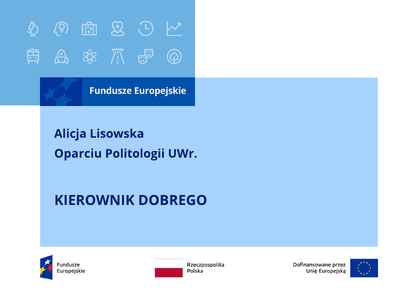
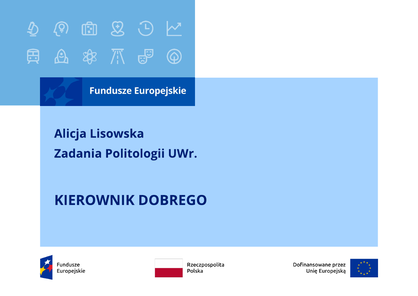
Oparciu: Oparciu -> Zadania
